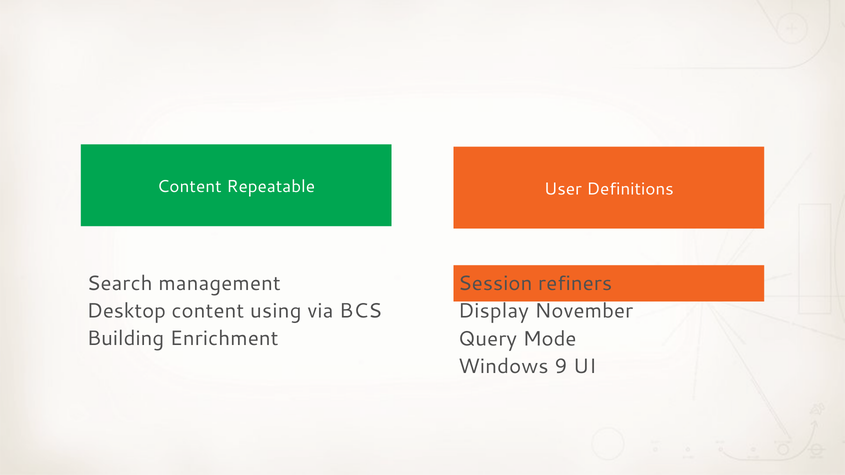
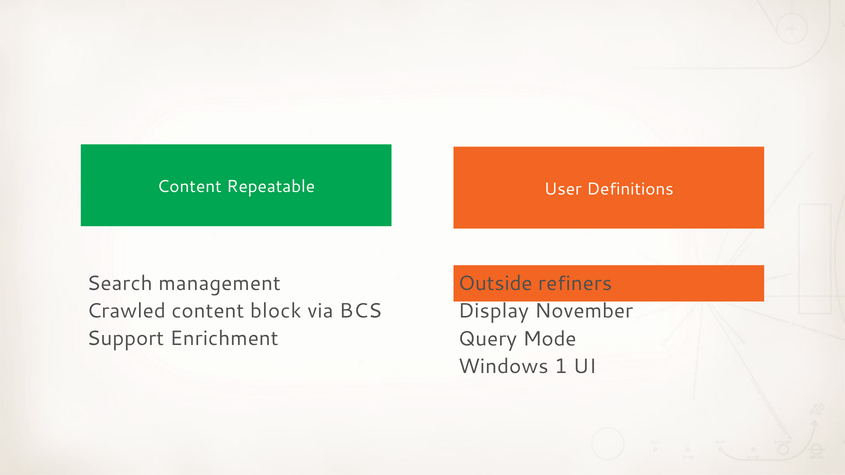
Session: Session -> Outside
Desktop: Desktop -> Crawled
using: using -> block
Building: Building -> Support
9: 9 -> 1
